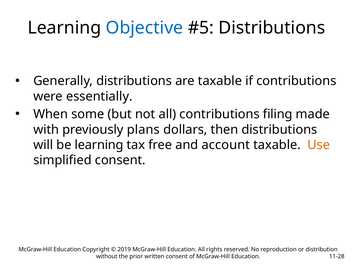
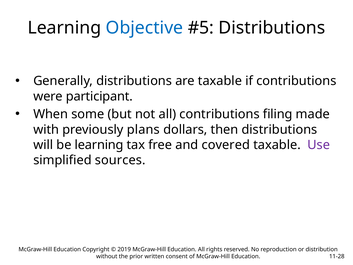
essentially: essentially -> participant
account: account -> covered
Use colour: orange -> purple
simplified consent: consent -> sources
